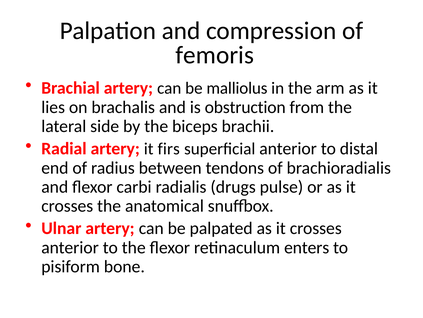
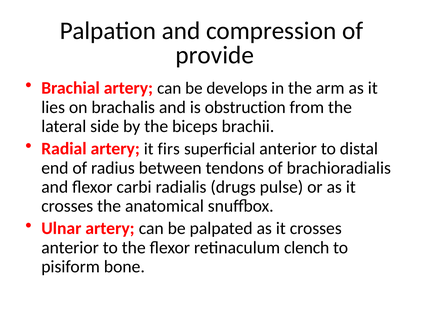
femoris: femoris -> provide
malliolus: malliolus -> develops
enters: enters -> clench
